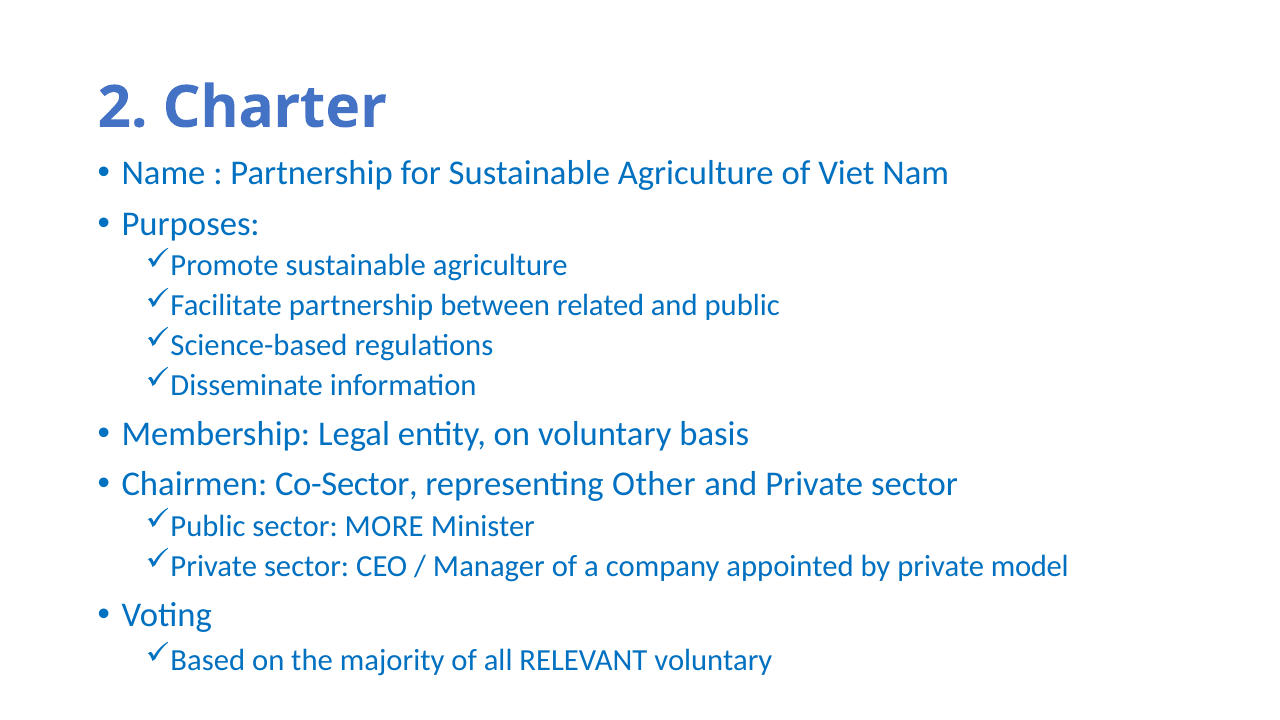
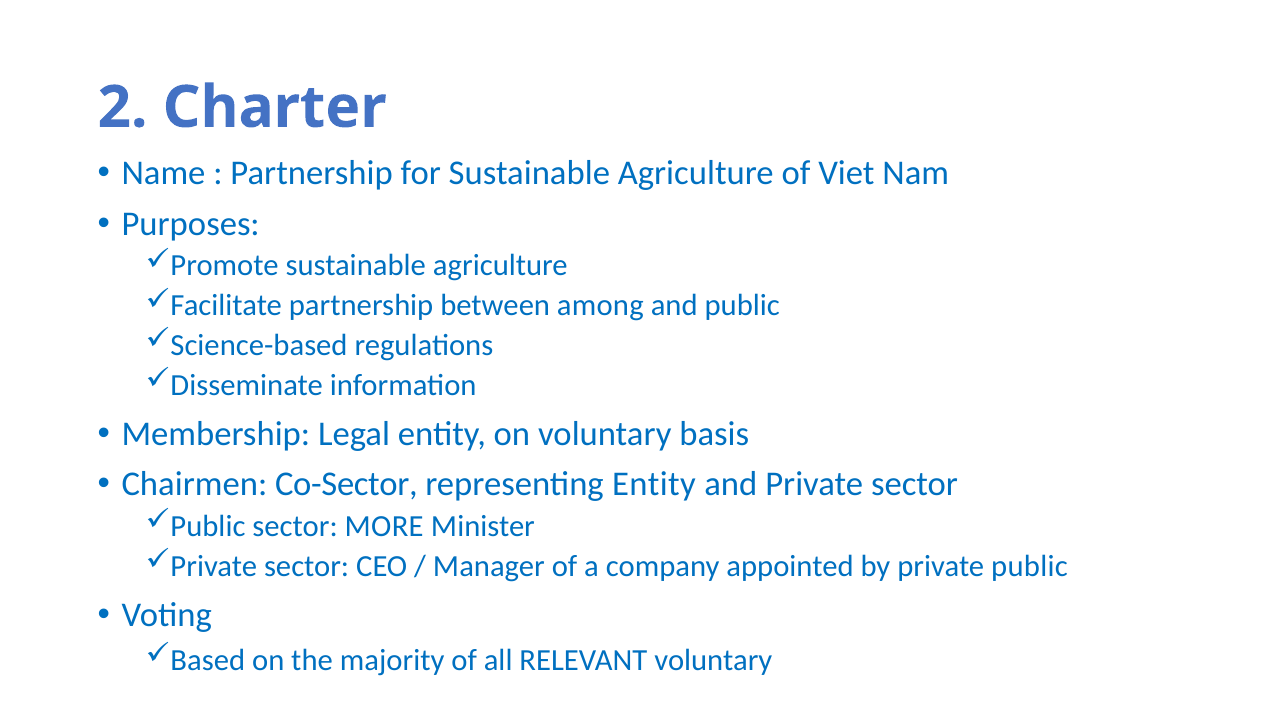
related: related -> among
representing Other: Other -> Entity
private model: model -> public
